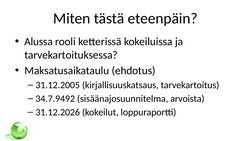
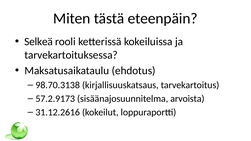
Alussa: Alussa -> Selkeä
31.12.2005: 31.12.2005 -> 98.70.3138
34.7.9492: 34.7.9492 -> 57.2.9173
31.12.2026: 31.12.2026 -> 31.12.2616
